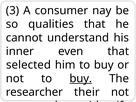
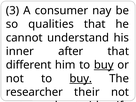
even: even -> after
selected: selected -> different
buy at (104, 65) underline: none -> present
